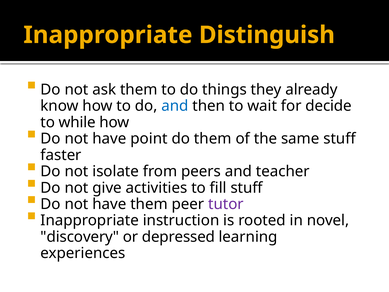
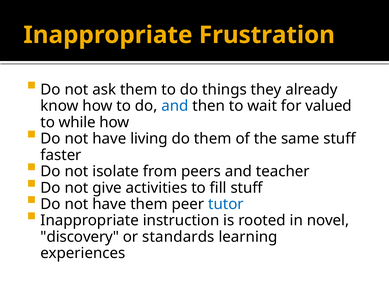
Distinguish: Distinguish -> Frustration
decide: decide -> valued
point: point -> living
tutor colour: purple -> blue
depressed: depressed -> standards
